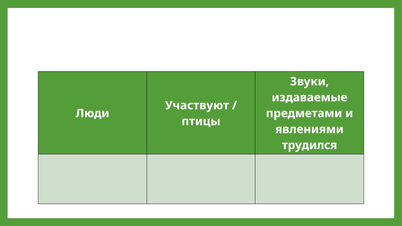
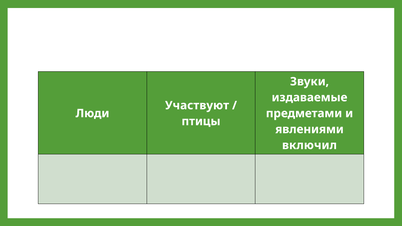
трудился: трудился -> включил
